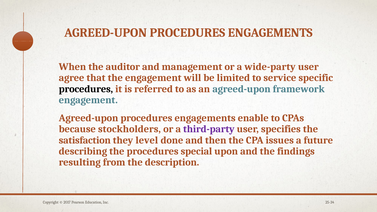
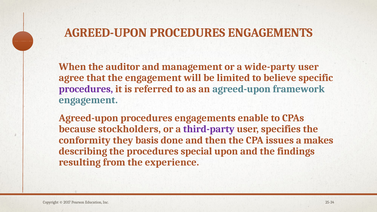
service: service -> believe
procedures at (86, 89) colour: black -> purple
satisfaction: satisfaction -> conformity
level: level -> basis
future: future -> makes
description: description -> experience
